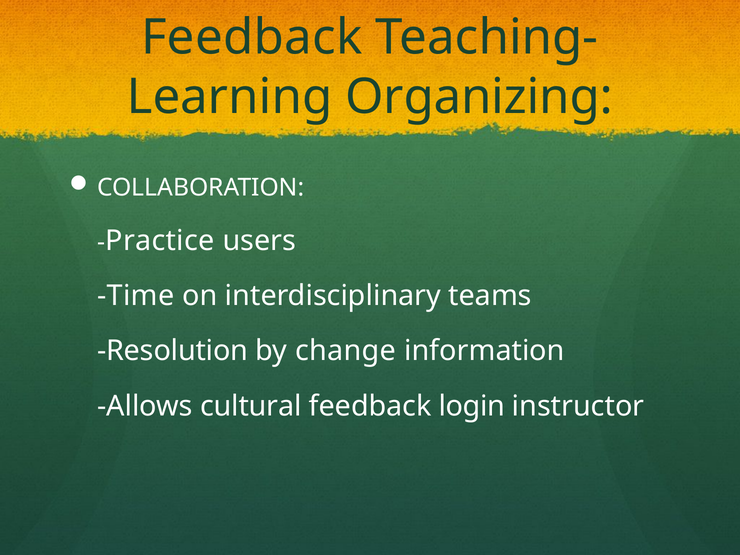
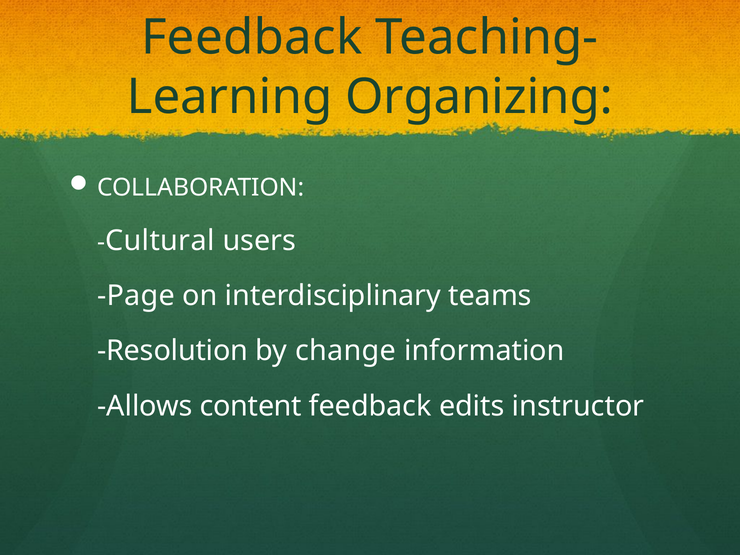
Practice: Practice -> Cultural
Time: Time -> Page
cultural: cultural -> content
login: login -> edits
